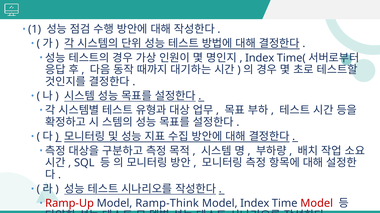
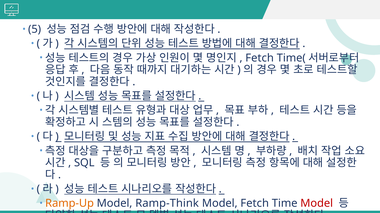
1: 1 -> 5
Index at (260, 58): Index -> Fetch
Ramp-Up colour: red -> orange
Model Index: Index -> Fetch
